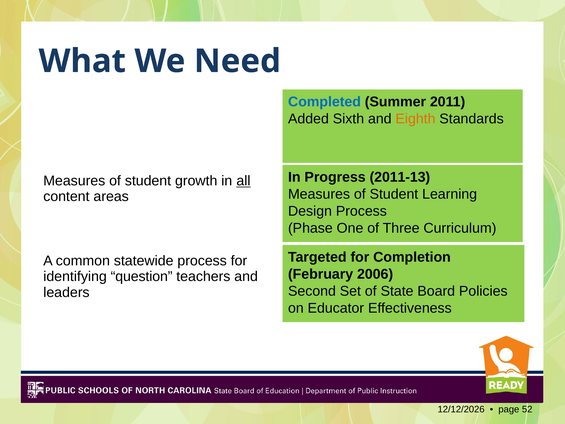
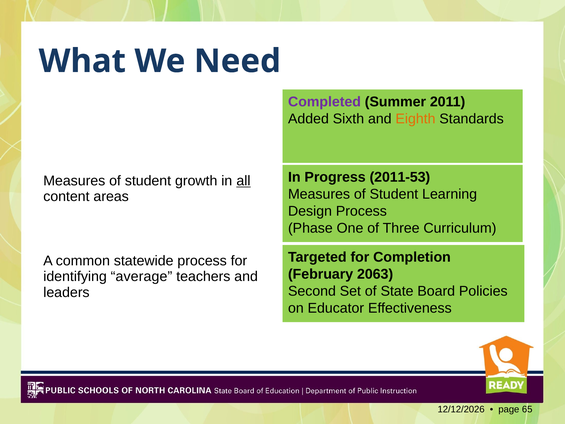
Completed colour: blue -> purple
2011-13: 2011-13 -> 2011-53
2006: 2006 -> 2063
question: question -> average
52: 52 -> 65
